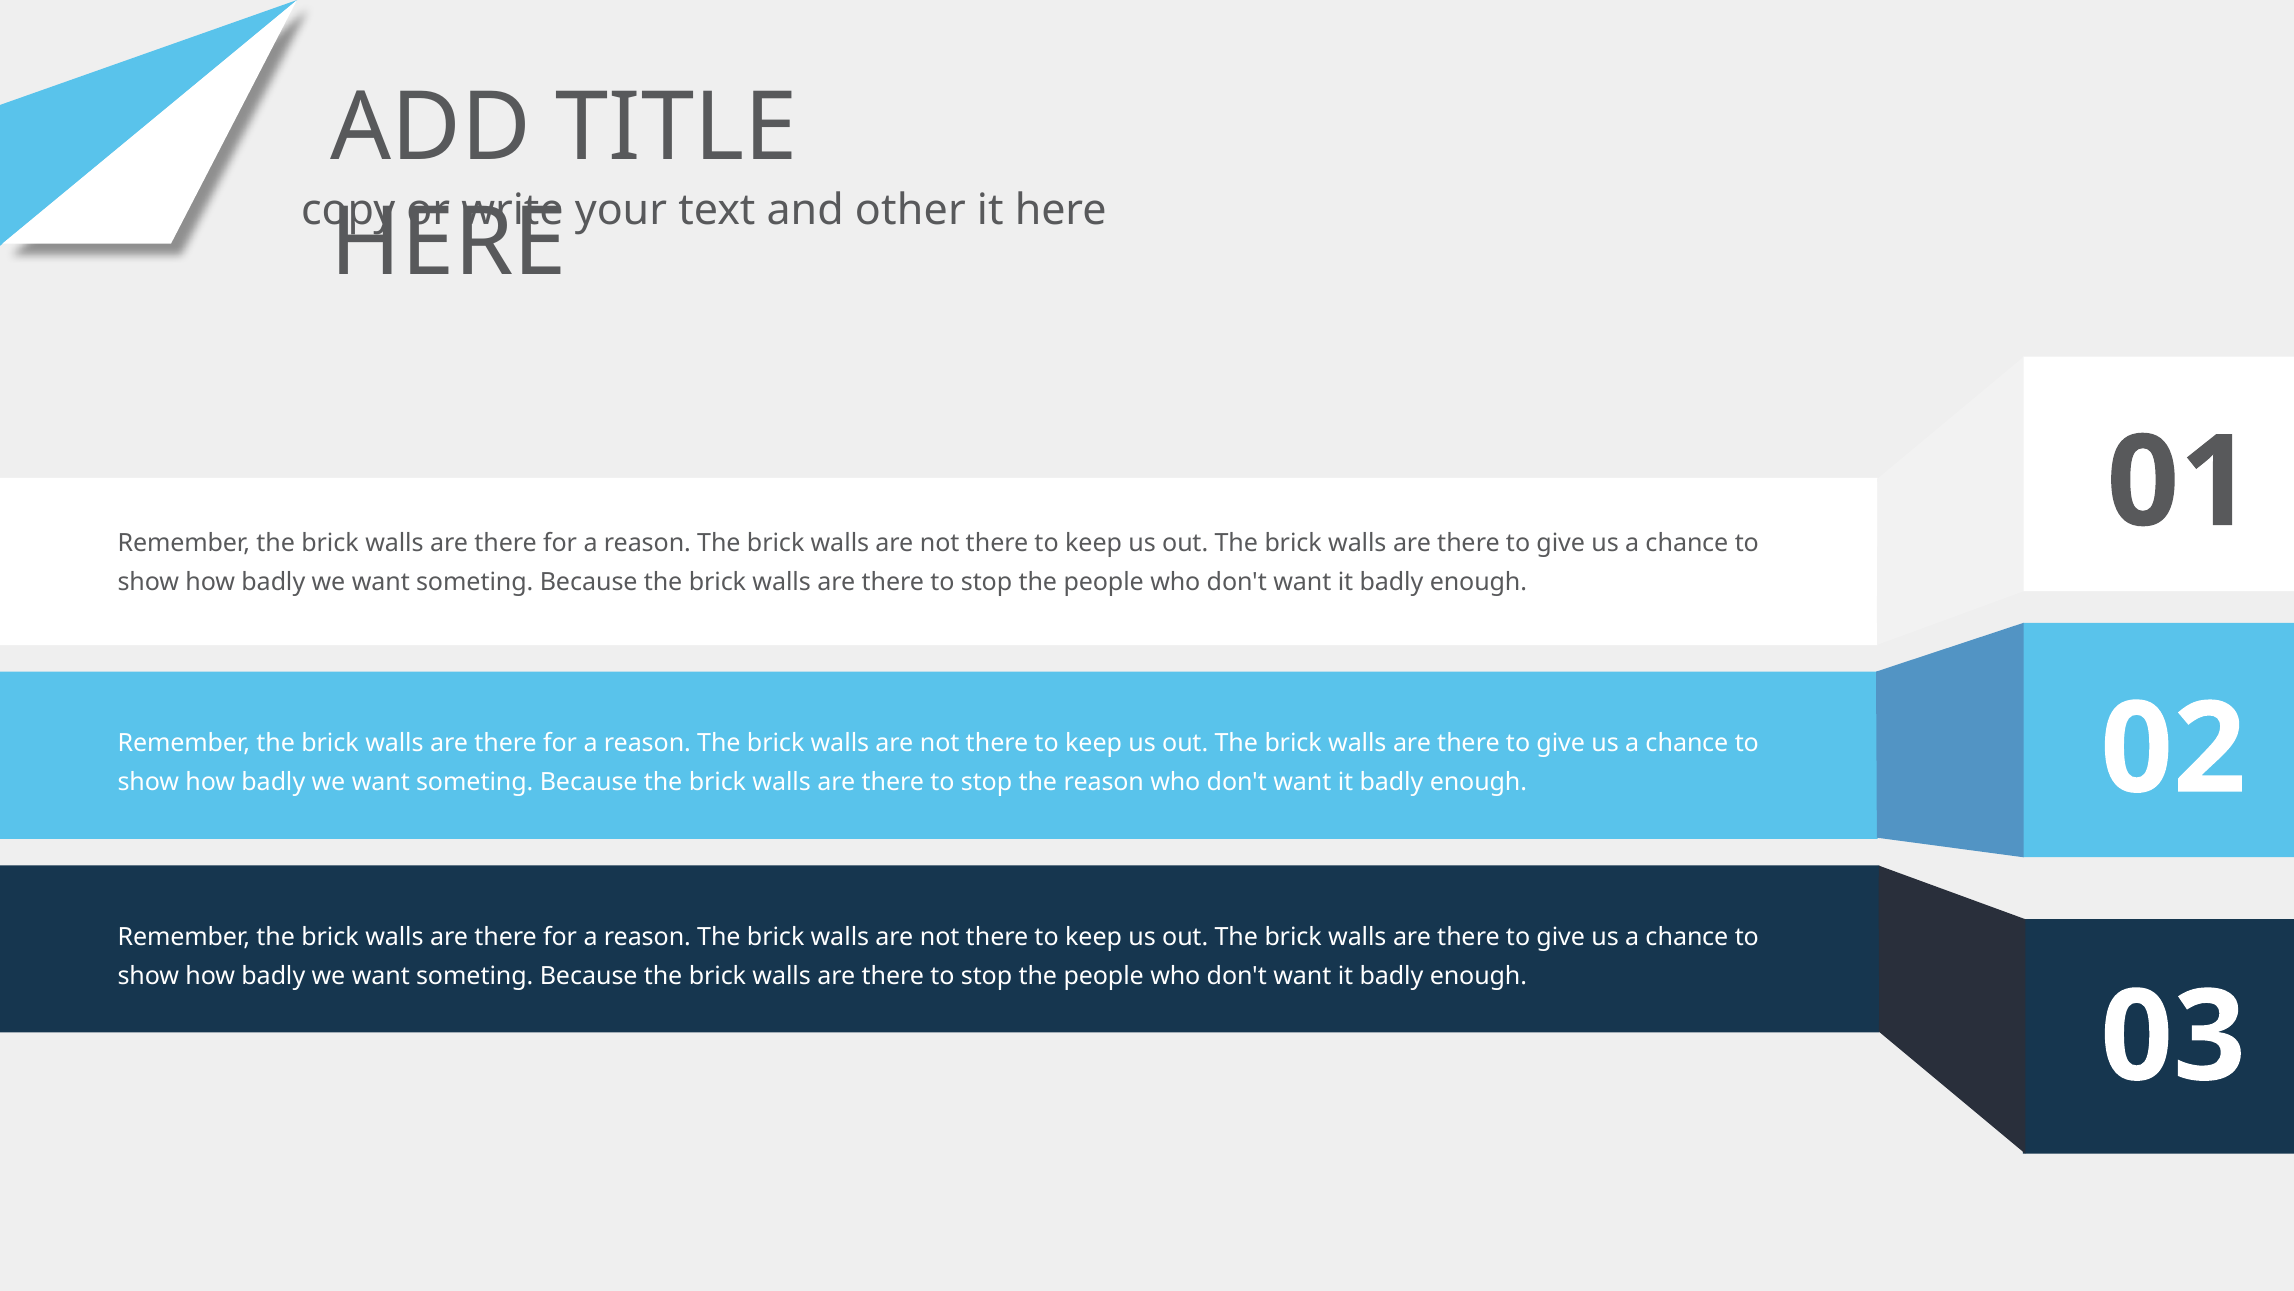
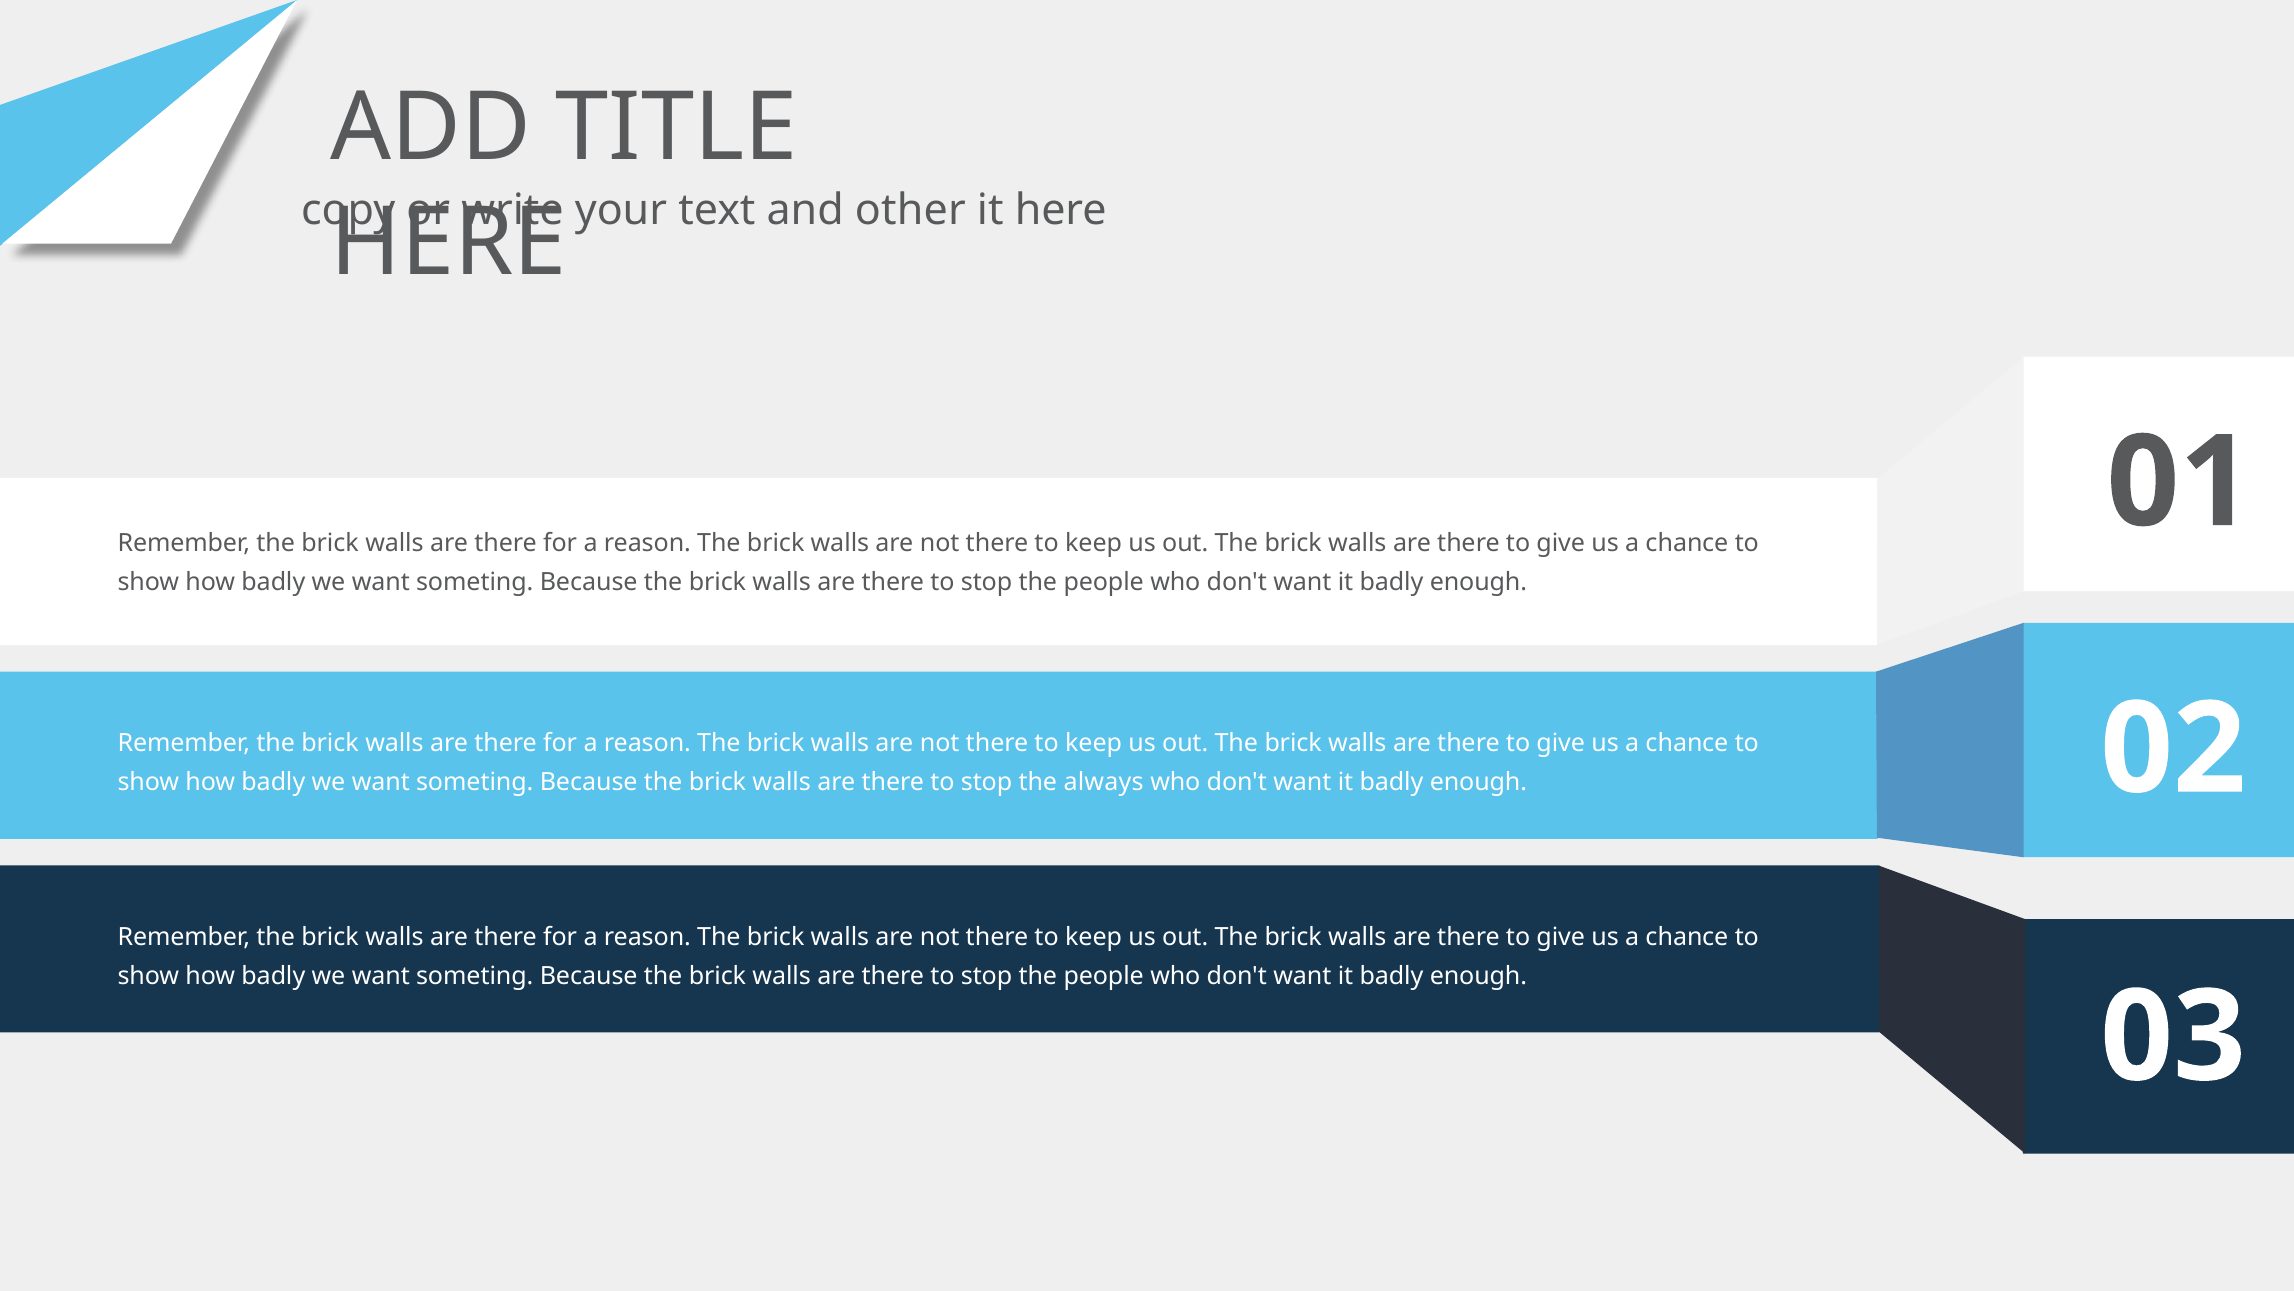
the reason: reason -> always
